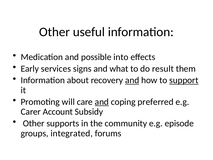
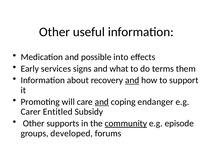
result: result -> terms
support underline: present -> none
preferred: preferred -> endanger
Account: Account -> Entitled
community underline: none -> present
integrated: integrated -> developed
